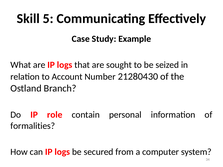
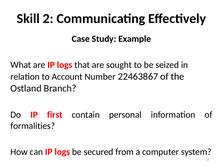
5: 5 -> 2
21280430: 21280430 -> 22463867
role: role -> first
